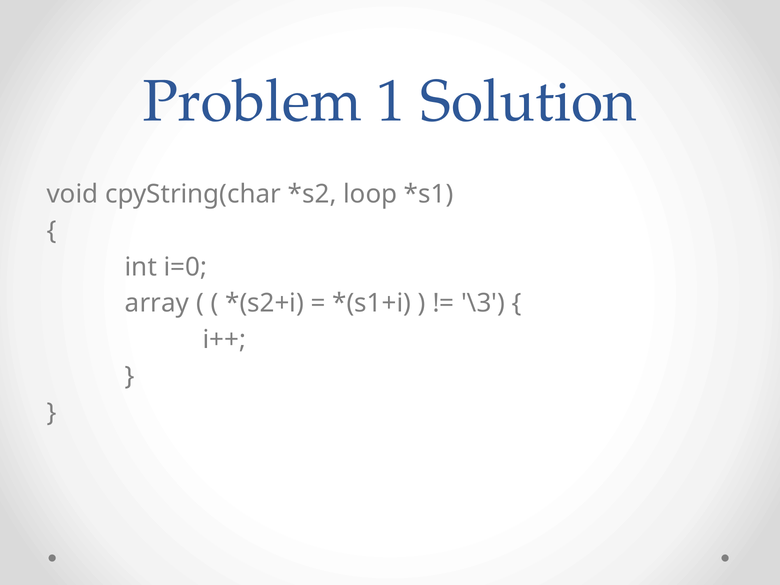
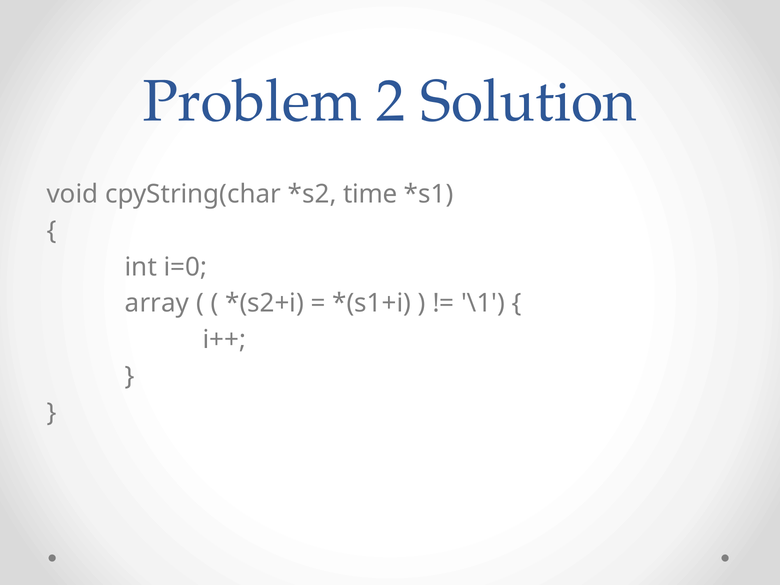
1: 1 -> 2
loop: loop -> time
\3: \3 -> \1
